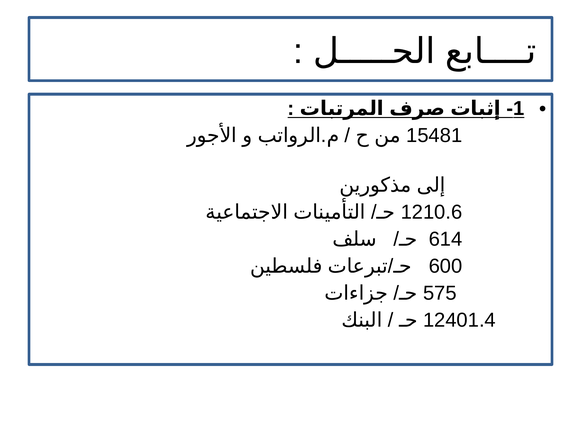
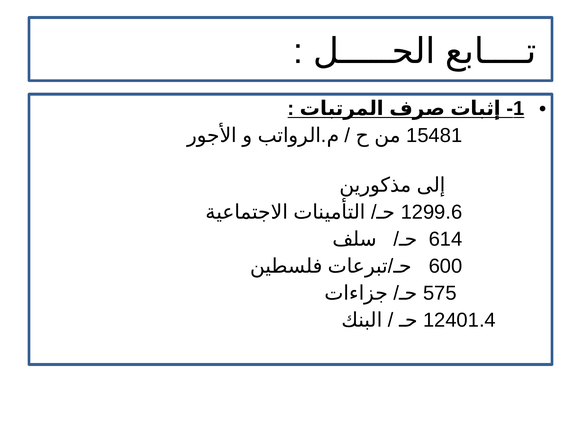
1210.6: 1210.6 -> 1299.6
